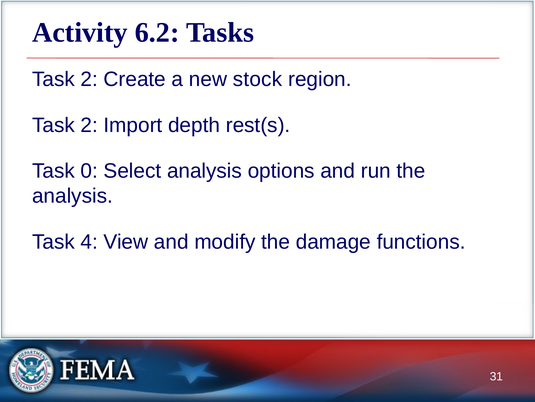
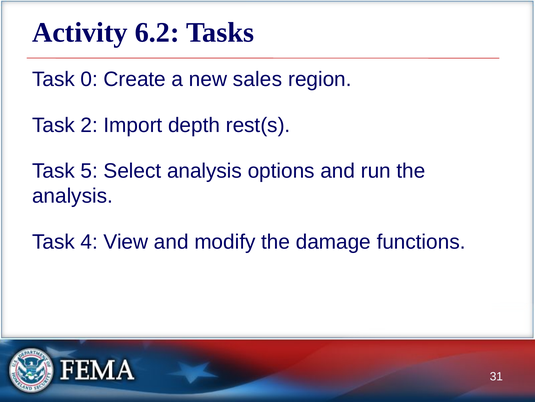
2 at (89, 79): 2 -> 0
stock: stock -> sales
0: 0 -> 5
